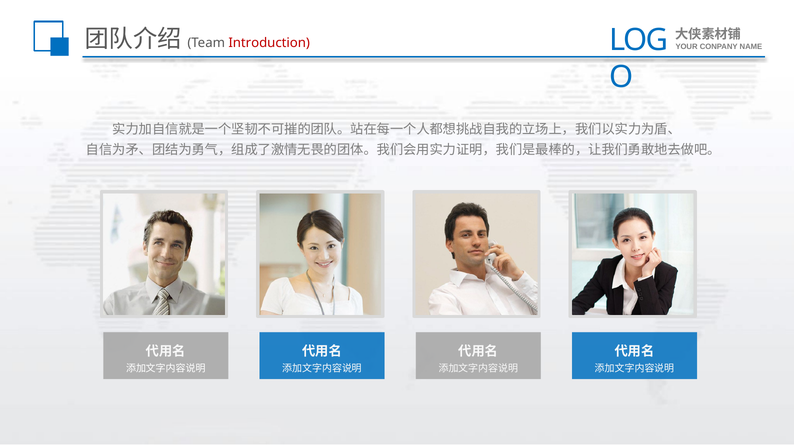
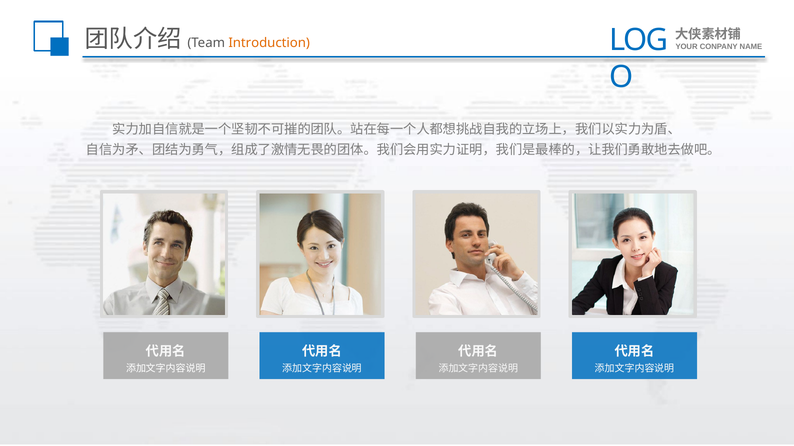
Introduction colour: red -> orange
